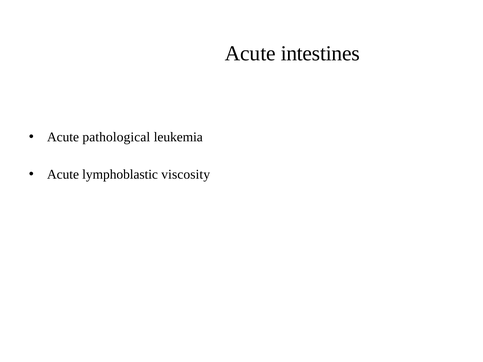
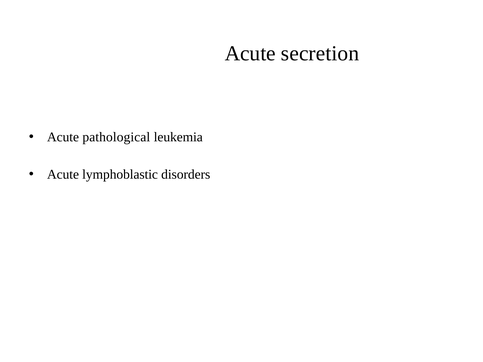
intestines: intestines -> secretion
viscosity: viscosity -> disorders
